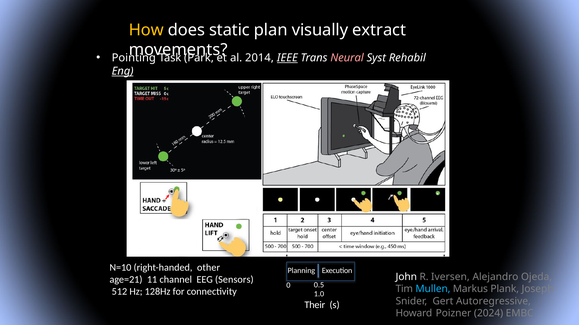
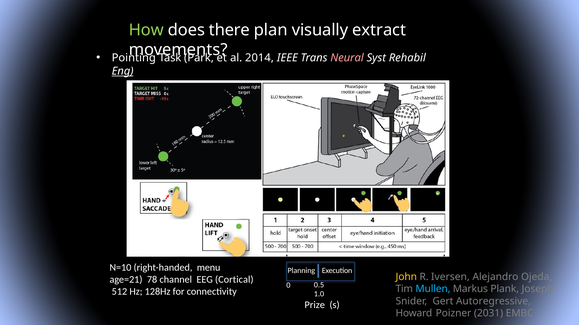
How colour: yellow -> light green
static: static -> there
IEEE underline: present -> none
other: other -> menu
John colour: white -> yellow
11: 11 -> 78
Sensors: Sensors -> Cortical
Their: Their -> Prize
2024: 2024 -> 2031
